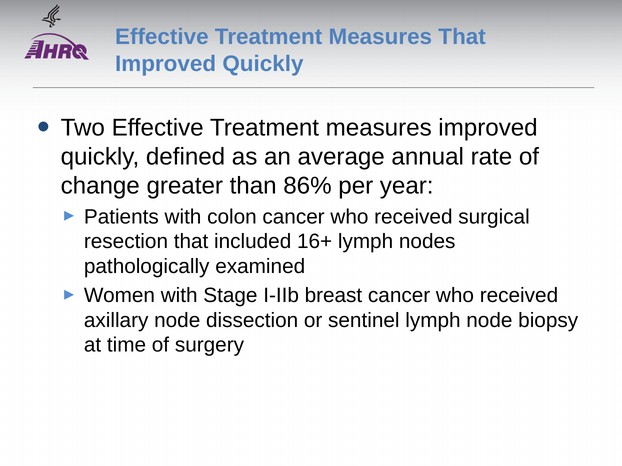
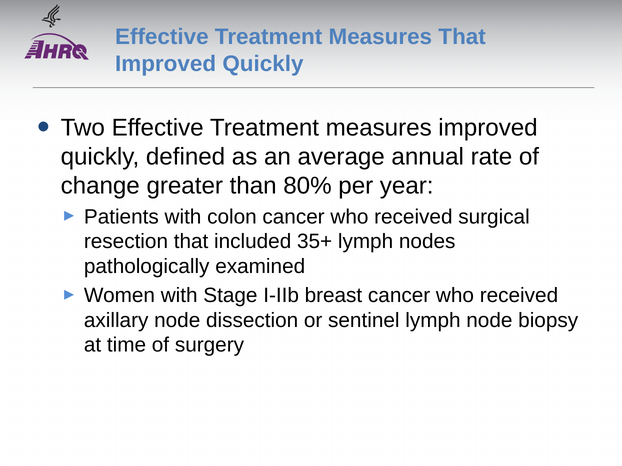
86%: 86% -> 80%
16+: 16+ -> 35+
